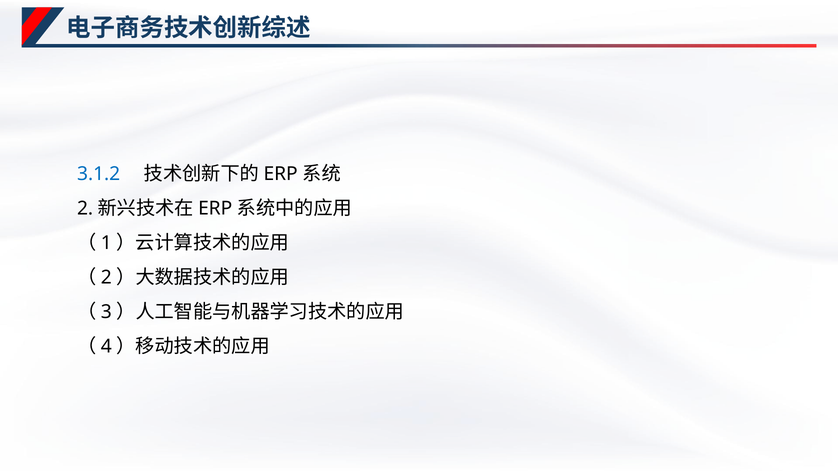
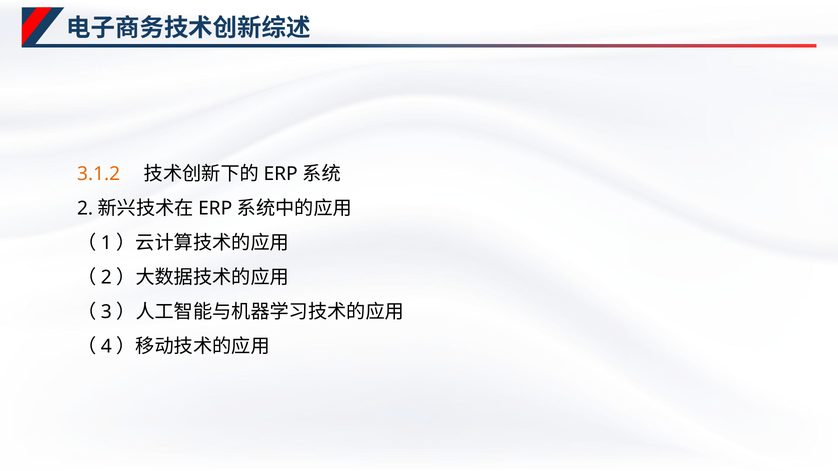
3.1.2 colour: blue -> orange
